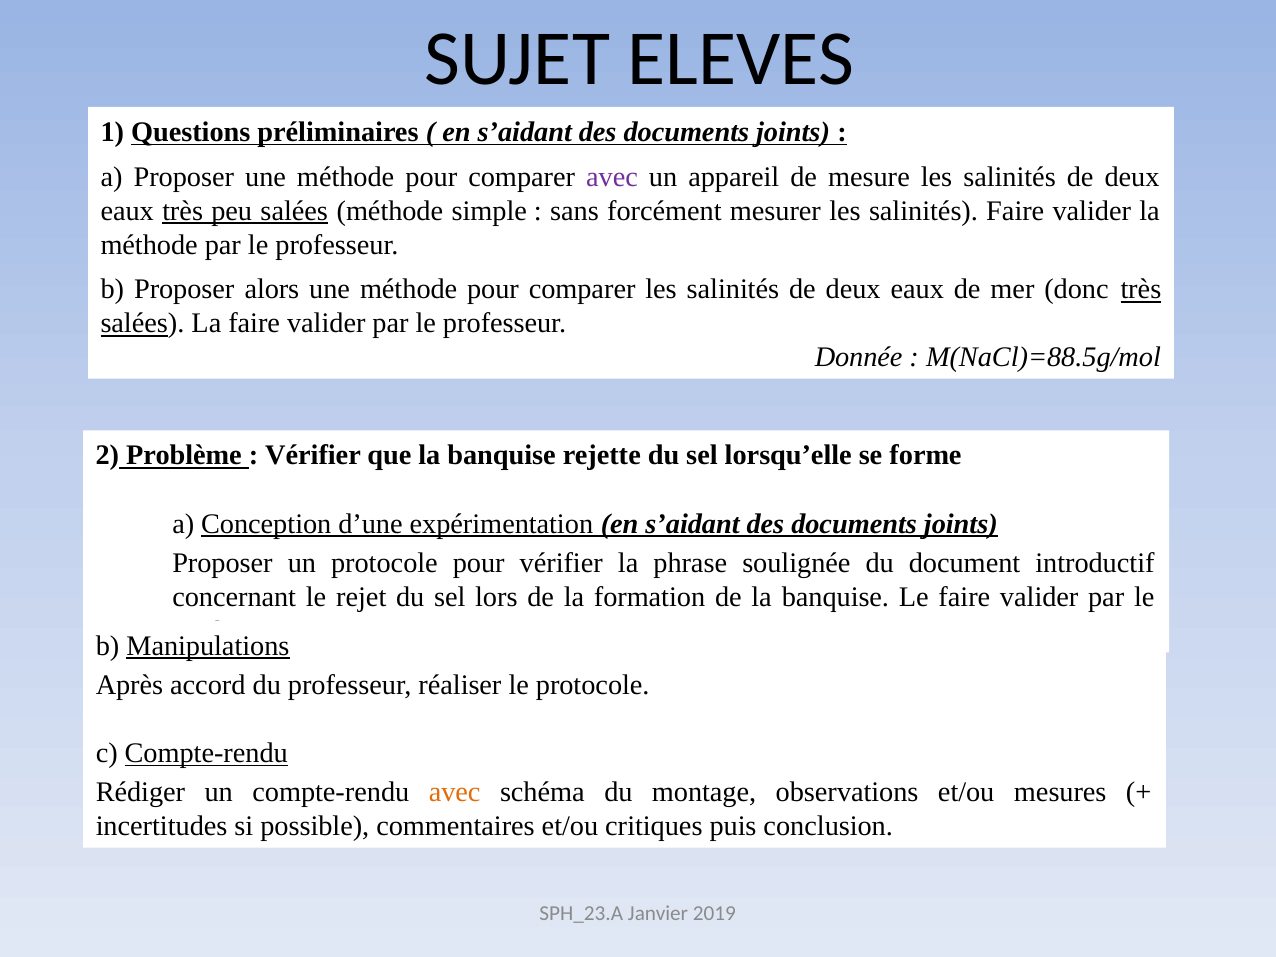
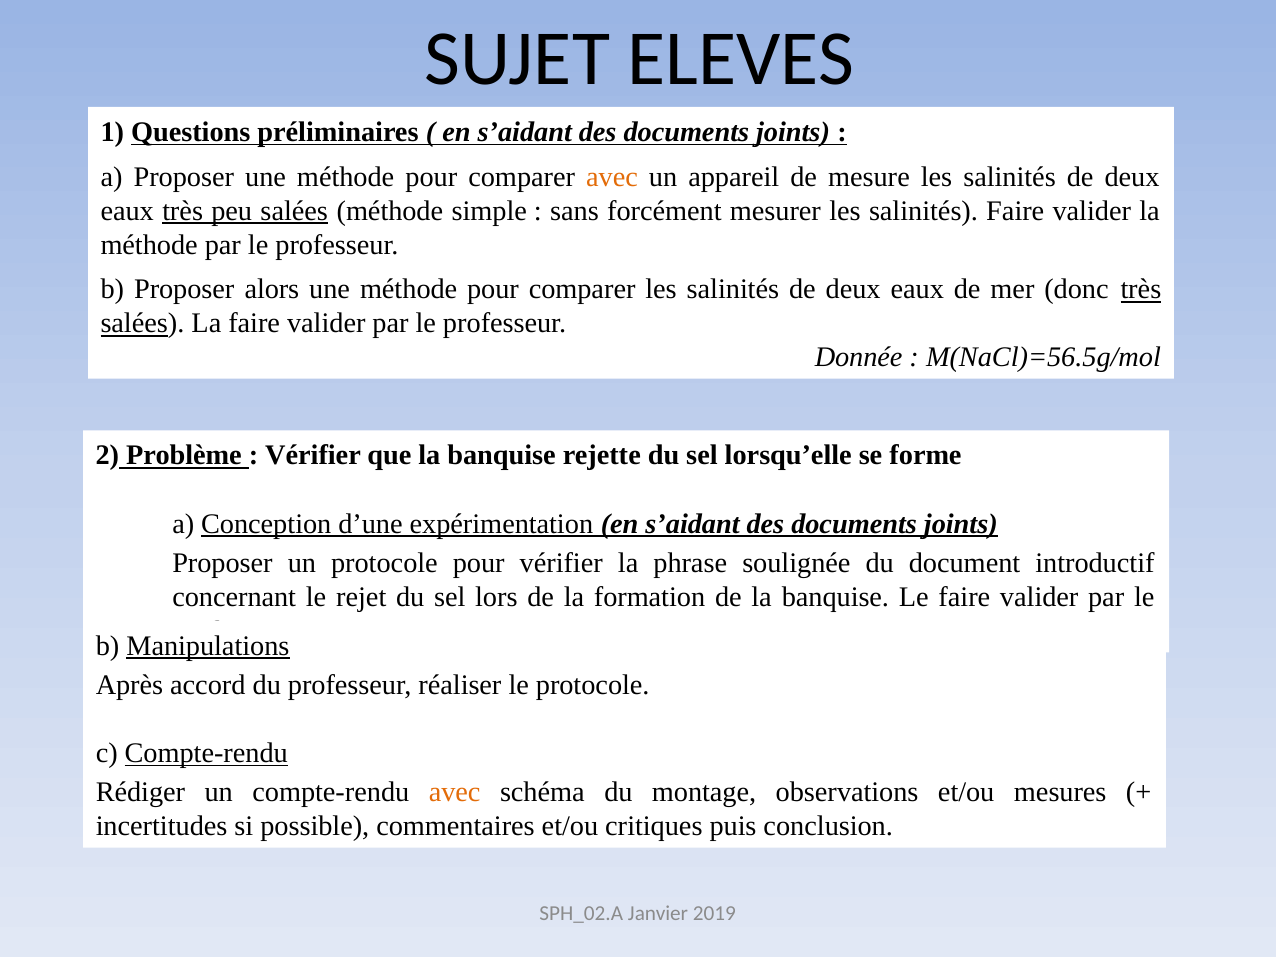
avec at (612, 177) colour: purple -> orange
M(NaCl)=88.5g/mol: M(NaCl)=88.5g/mol -> M(NaCl)=56.5g/mol
SPH_23.A: SPH_23.A -> SPH_02.A
